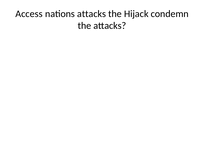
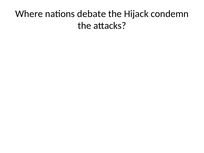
Access: Access -> Where
nations attacks: attacks -> debate
